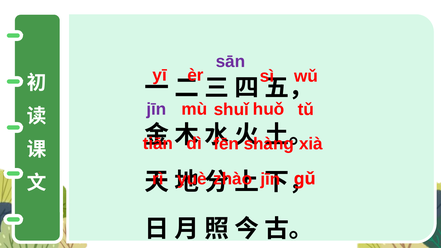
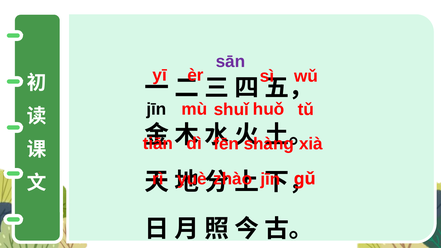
jīn at (156, 109) colour: purple -> black
